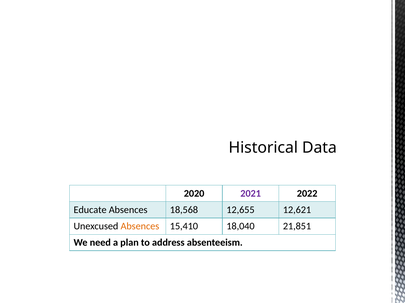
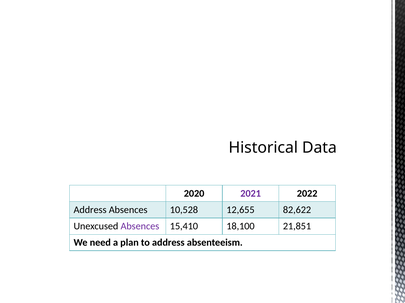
Educate at (90, 210): Educate -> Address
18,568: 18,568 -> 10,528
12,621: 12,621 -> 82,622
Absences at (140, 227) colour: orange -> purple
18,040: 18,040 -> 18,100
